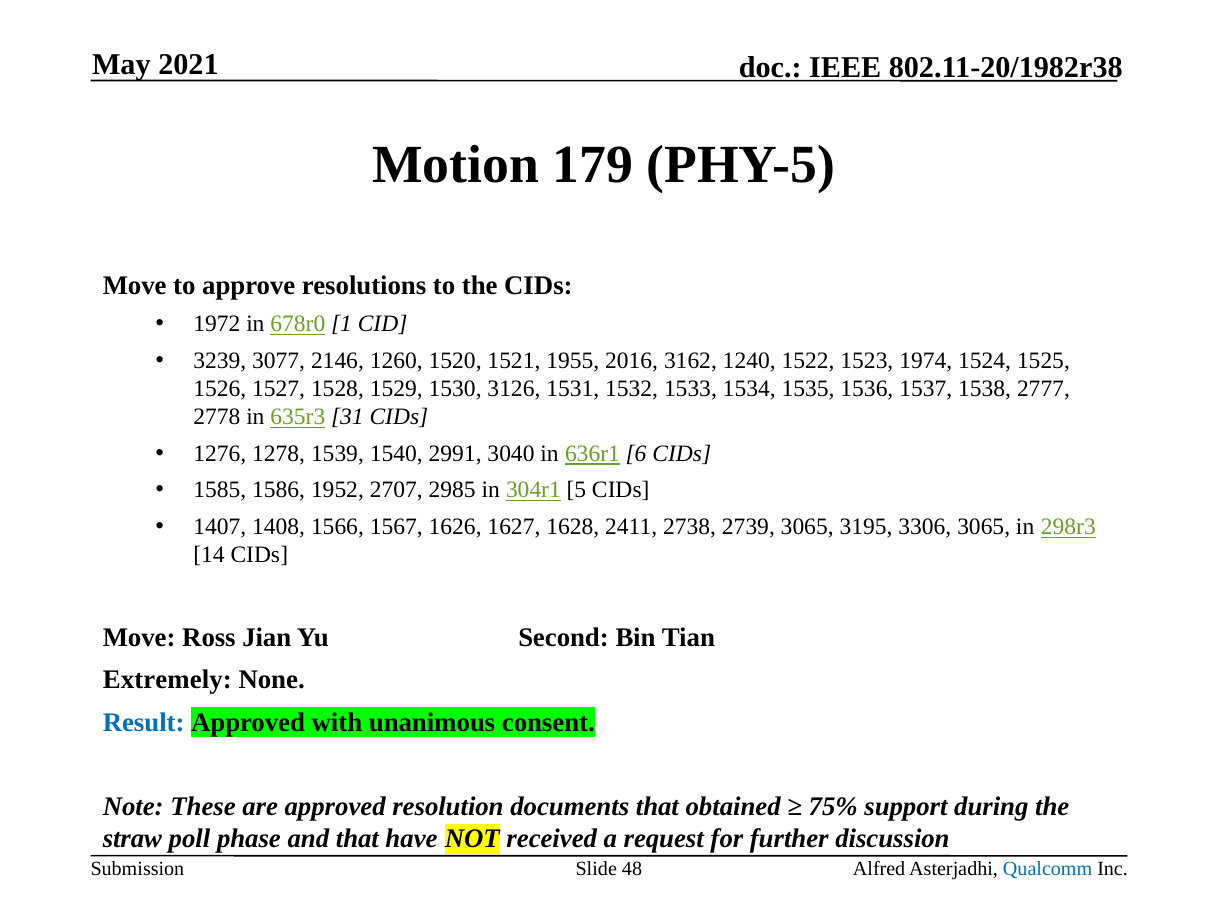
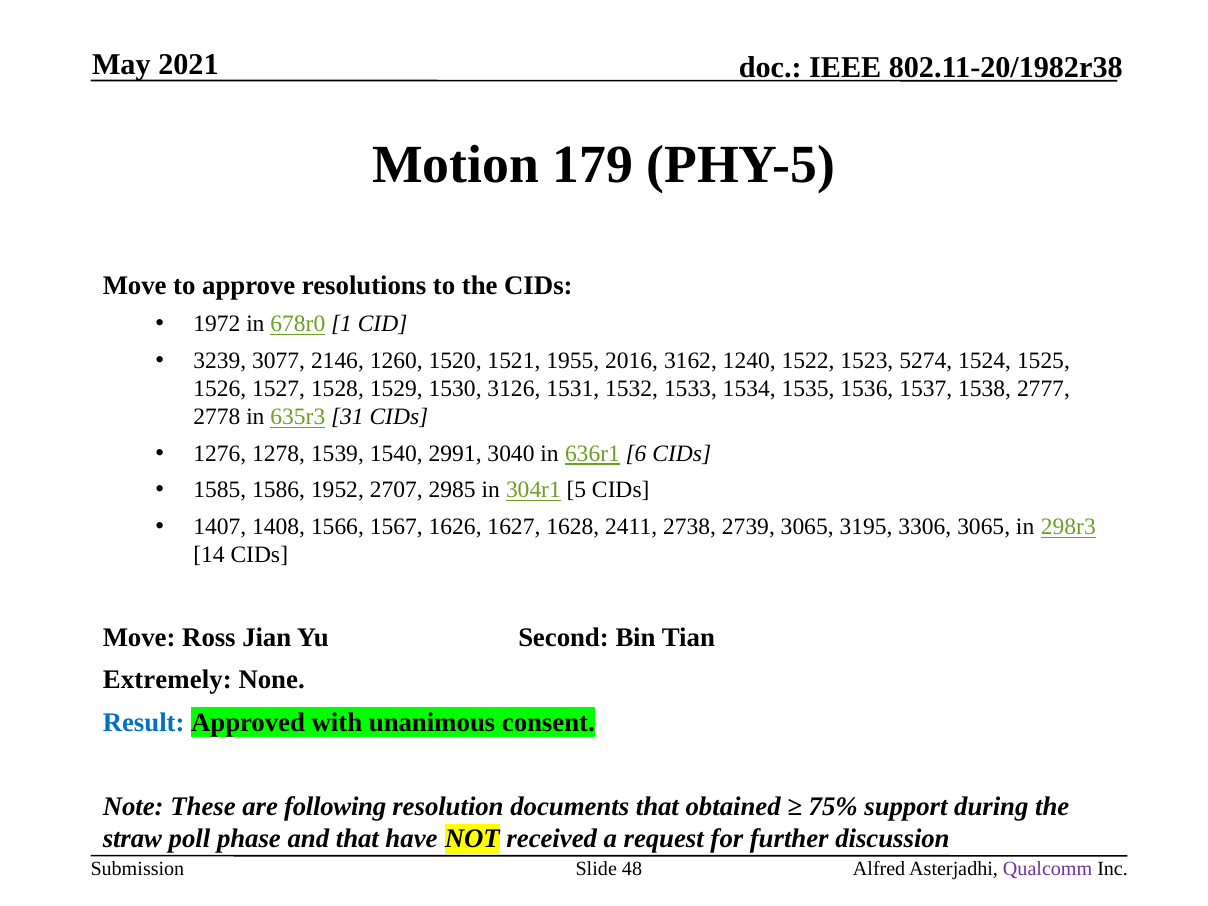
1974: 1974 -> 5274
are approved: approved -> following
Qualcomm colour: blue -> purple
